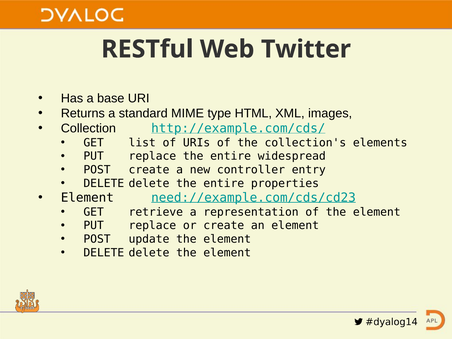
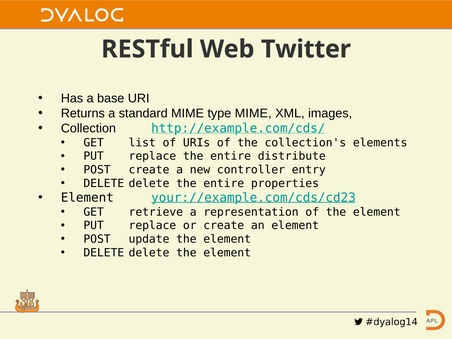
type HTML: HTML -> MIME
widespread: widespread -> distribute
need://example.com/cds/cd23: need://example.com/cds/cd23 -> your://example.com/cds/cd23
